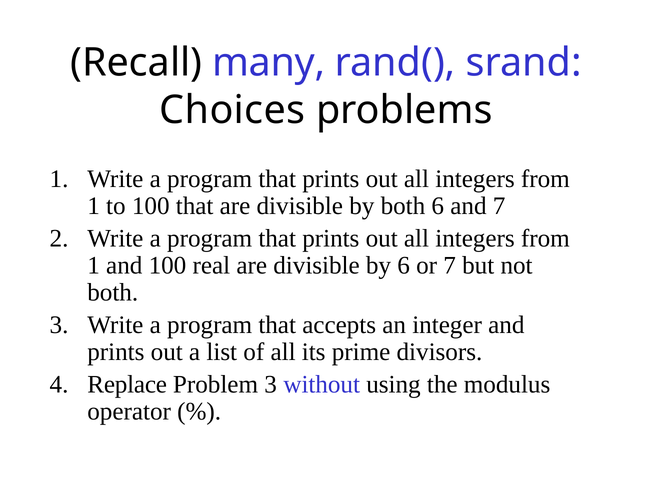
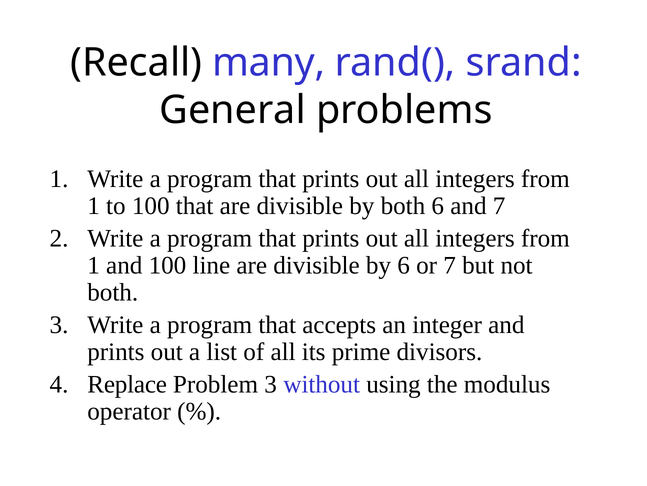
Choices: Choices -> General
real: real -> line
